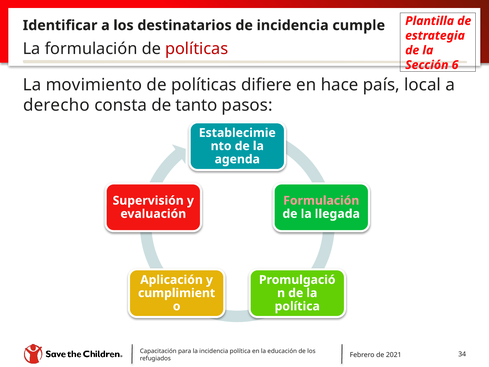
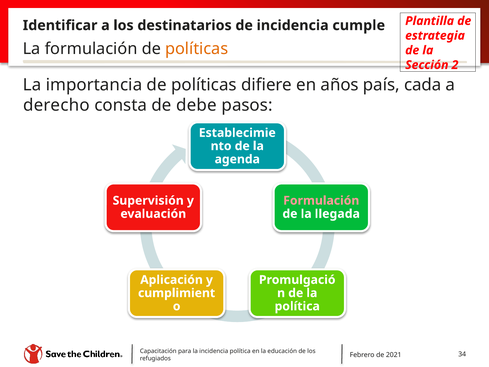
políticas at (197, 49) colour: red -> orange
6: 6 -> 2
movimiento: movimiento -> importancia
hace: hace -> años
local: local -> cada
tanto: tanto -> debe
